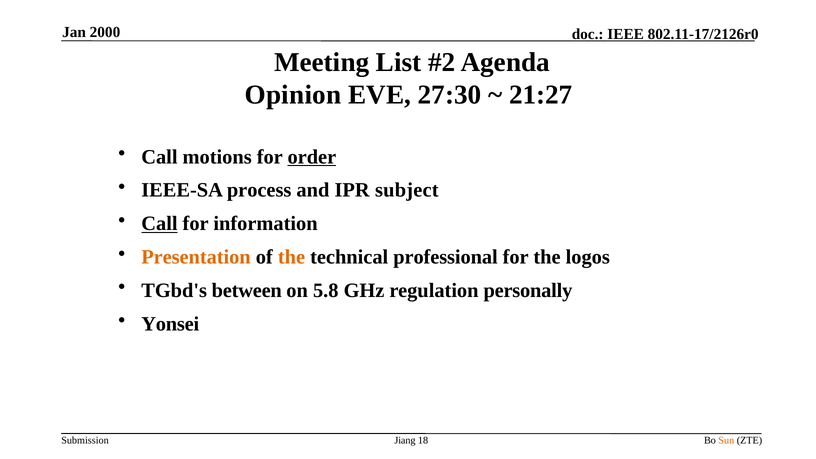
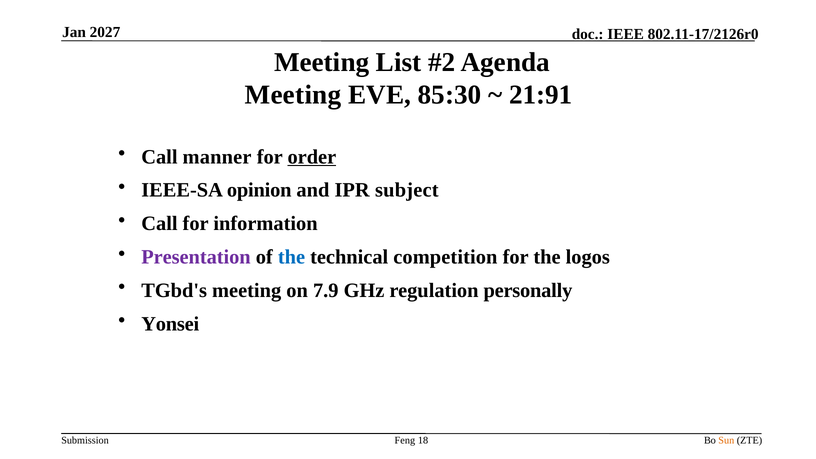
2000: 2000 -> 2027
Opinion at (293, 95): Opinion -> Meeting
27:30: 27:30 -> 85:30
21:27: 21:27 -> 21:91
motions: motions -> manner
process: process -> opinion
Call at (159, 224) underline: present -> none
Presentation colour: orange -> purple
the at (291, 257) colour: orange -> blue
professional: professional -> competition
TGbd's between: between -> meeting
5.8: 5.8 -> 7.9
Jiang: Jiang -> Feng
